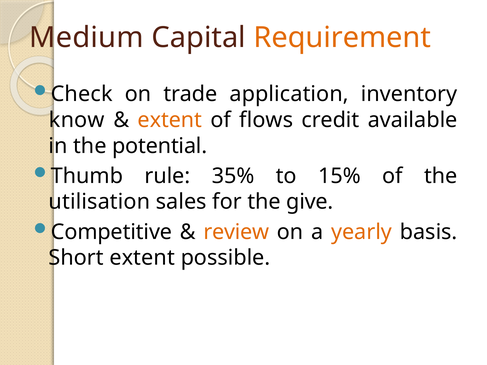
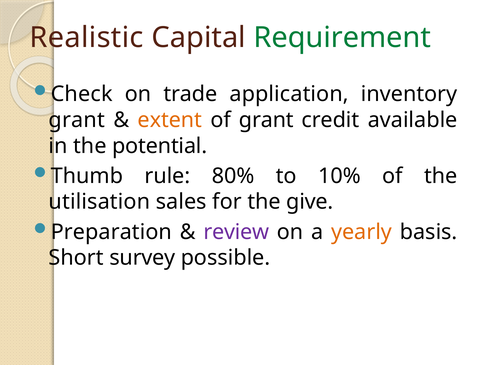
Medium: Medium -> Realistic
Requirement colour: orange -> green
know at (77, 120): know -> grant
of flows: flows -> grant
35%: 35% -> 80%
15%: 15% -> 10%
Competitive: Competitive -> Preparation
review colour: orange -> purple
Short extent: extent -> survey
